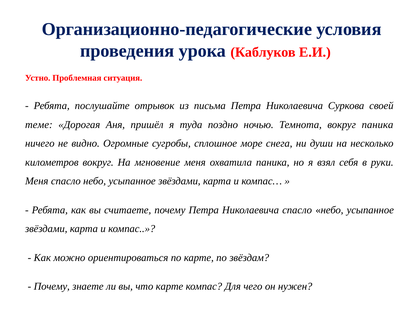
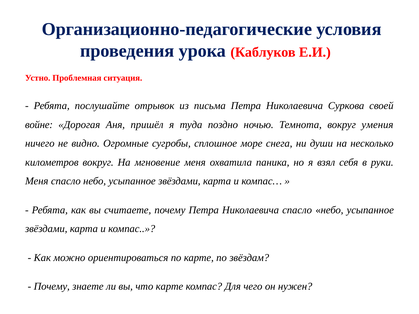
теме: теме -> войне
вокруг паника: паника -> умения
